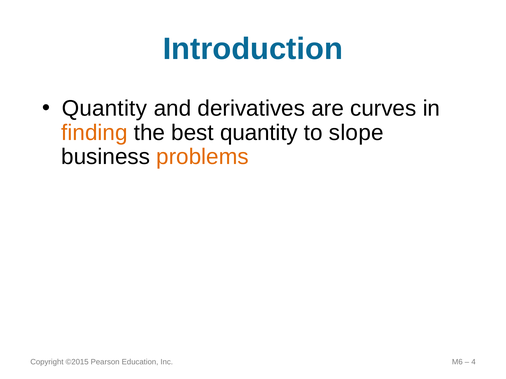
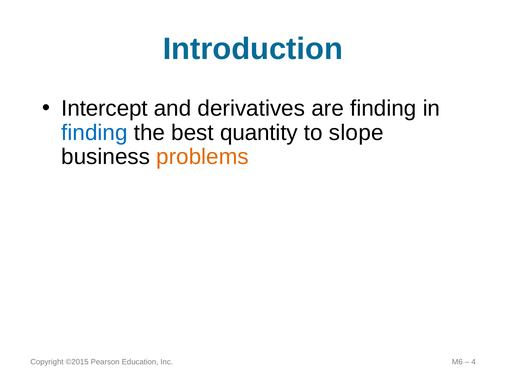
Quantity at (104, 108): Quantity -> Intercept
are curves: curves -> finding
finding at (94, 133) colour: orange -> blue
